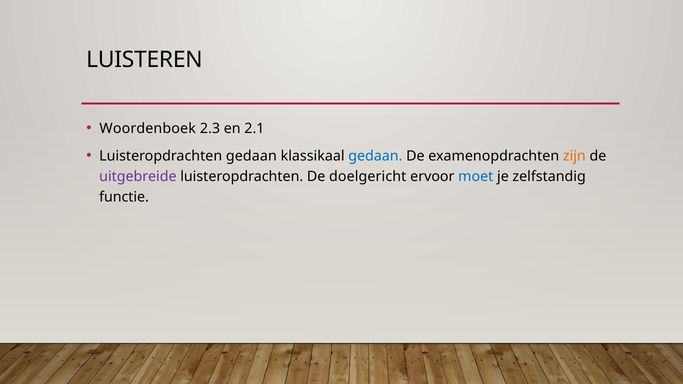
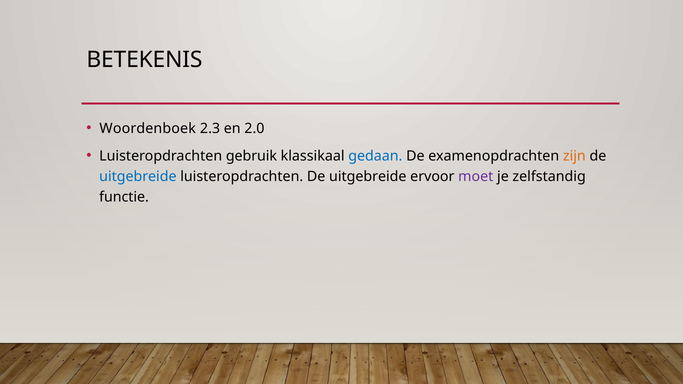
LUISTEREN: LUISTEREN -> BETEKENIS
2.1: 2.1 -> 2.0
Luisteropdrachten gedaan: gedaan -> gebruik
uitgebreide at (138, 177) colour: purple -> blue
luisteropdrachten De doelgericht: doelgericht -> uitgebreide
moet colour: blue -> purple
